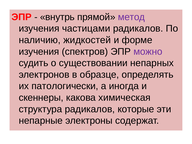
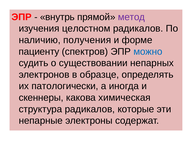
частицами: частицами -> целостном
жидкостей: жидкостей -> получения
изучения at (39, 52): изучения -> пациенту
можно colour: purple -> blue
